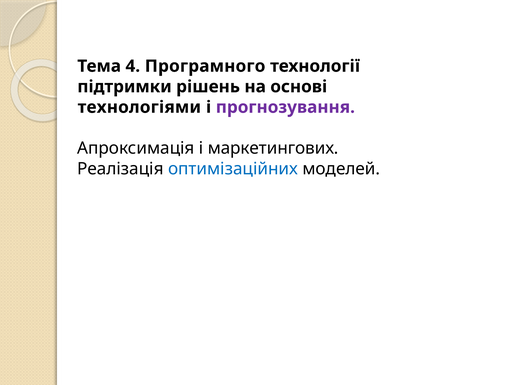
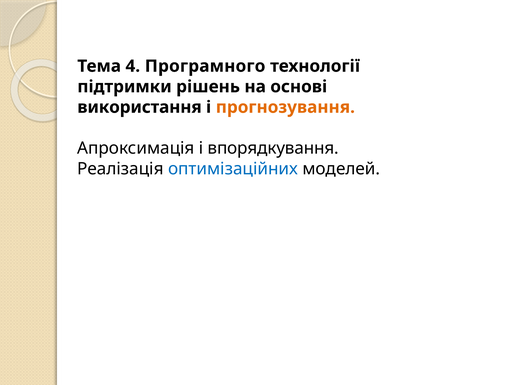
технологіями: технологіями -> використання
прогнозування colour: purple -> orange
маркетингових: маркетингових -> впорядкування
